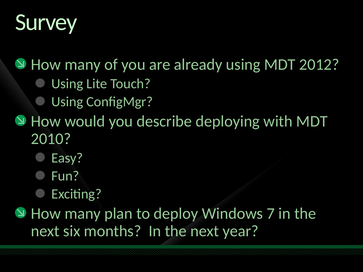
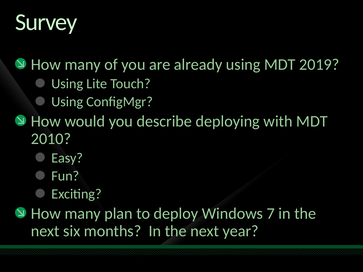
2012: 2012 -> 2019
